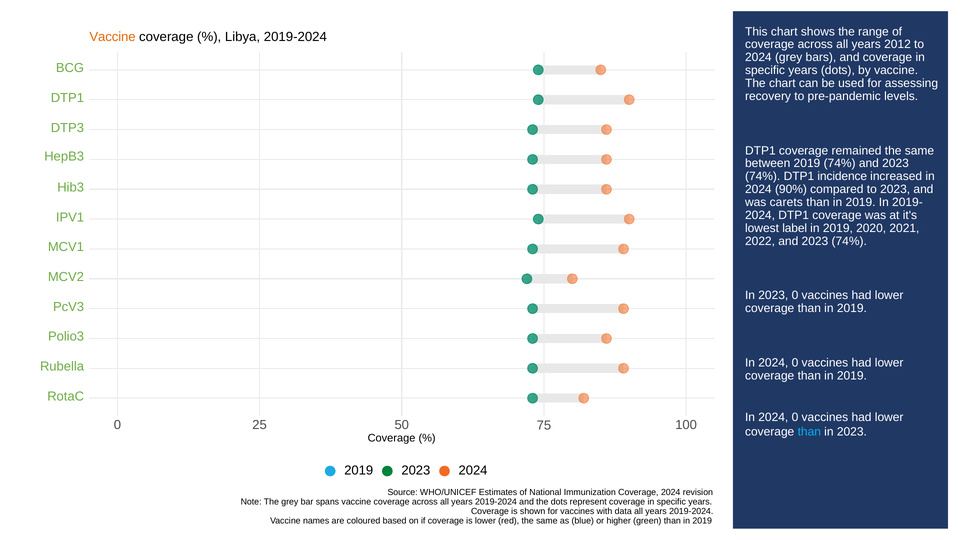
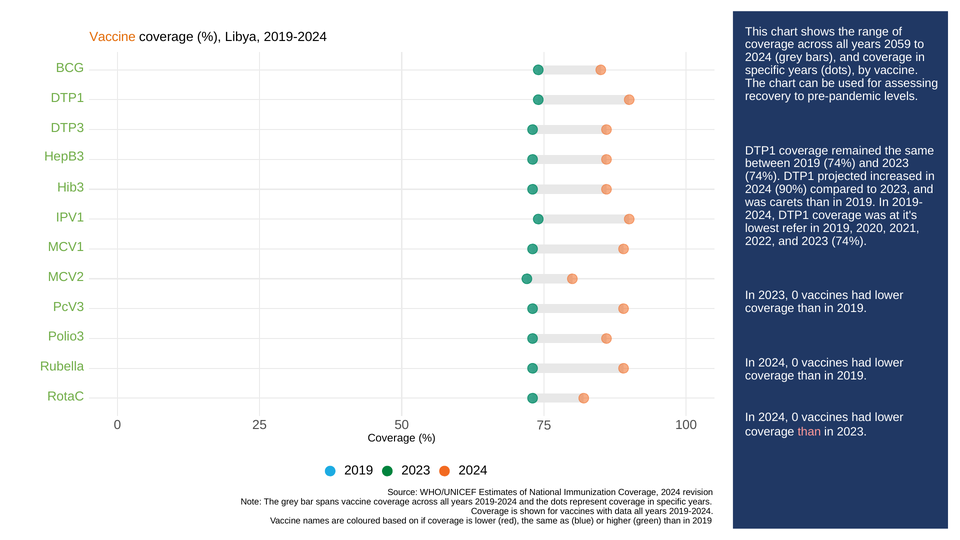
2012: 2012 -> 2059
incidence: incidence -> projected
label: label -> refer
than at (809, 432) colour: light blue -> pink
